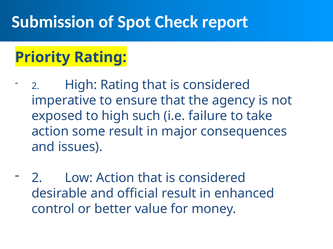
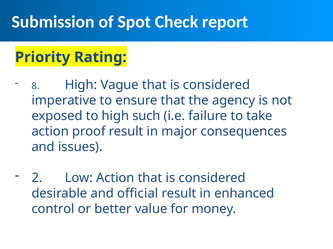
2 at (35, 86): 2 -> 8
High Rating: Rating -> Vague
some: some -> proof
